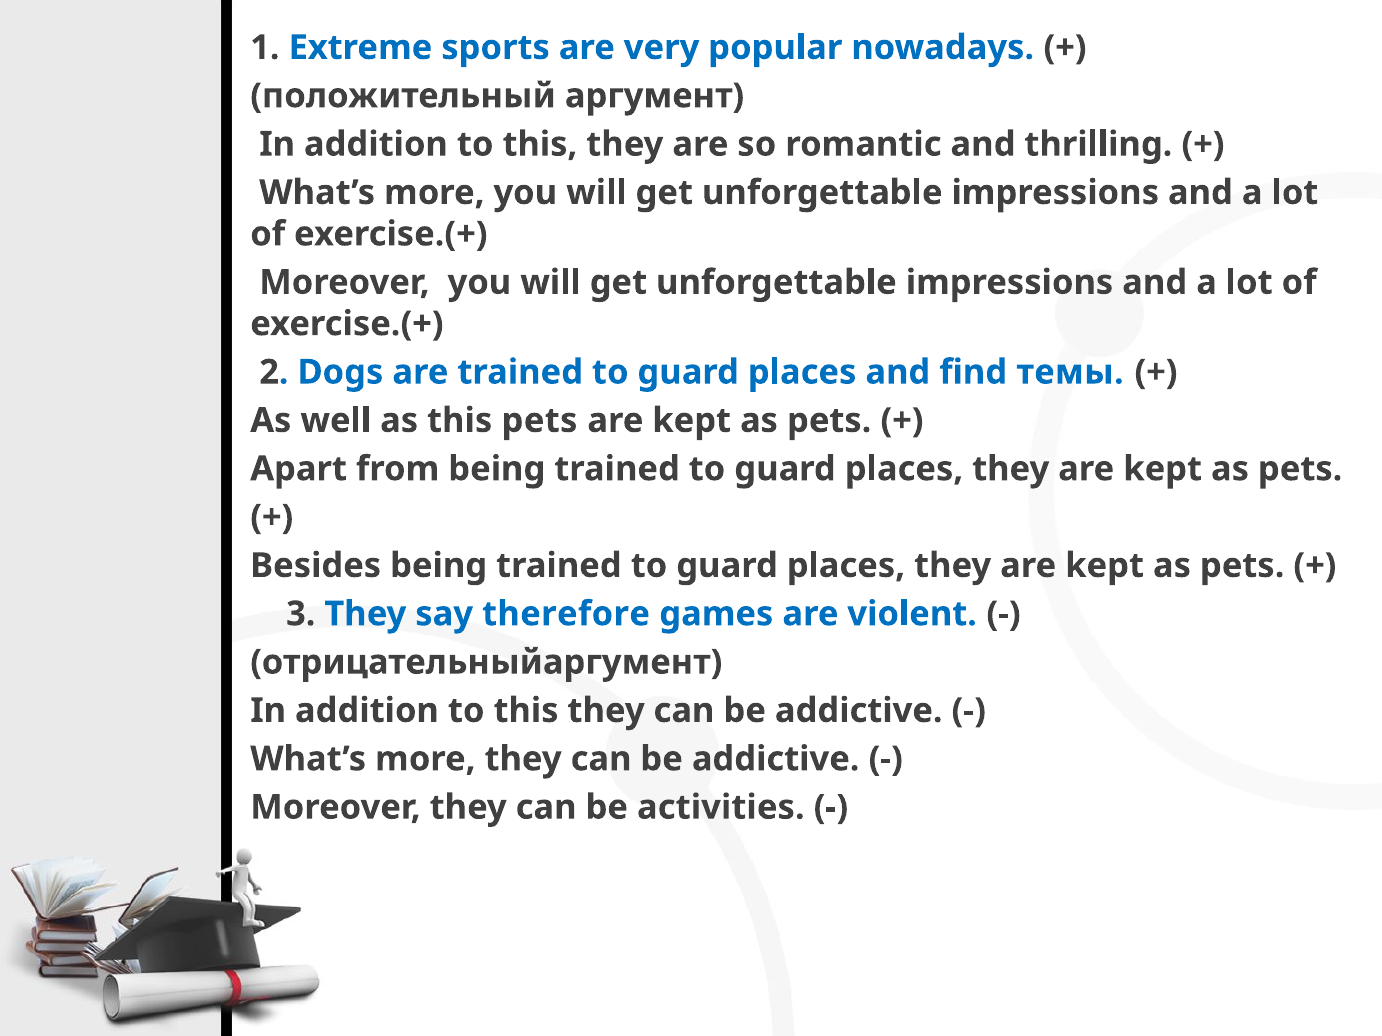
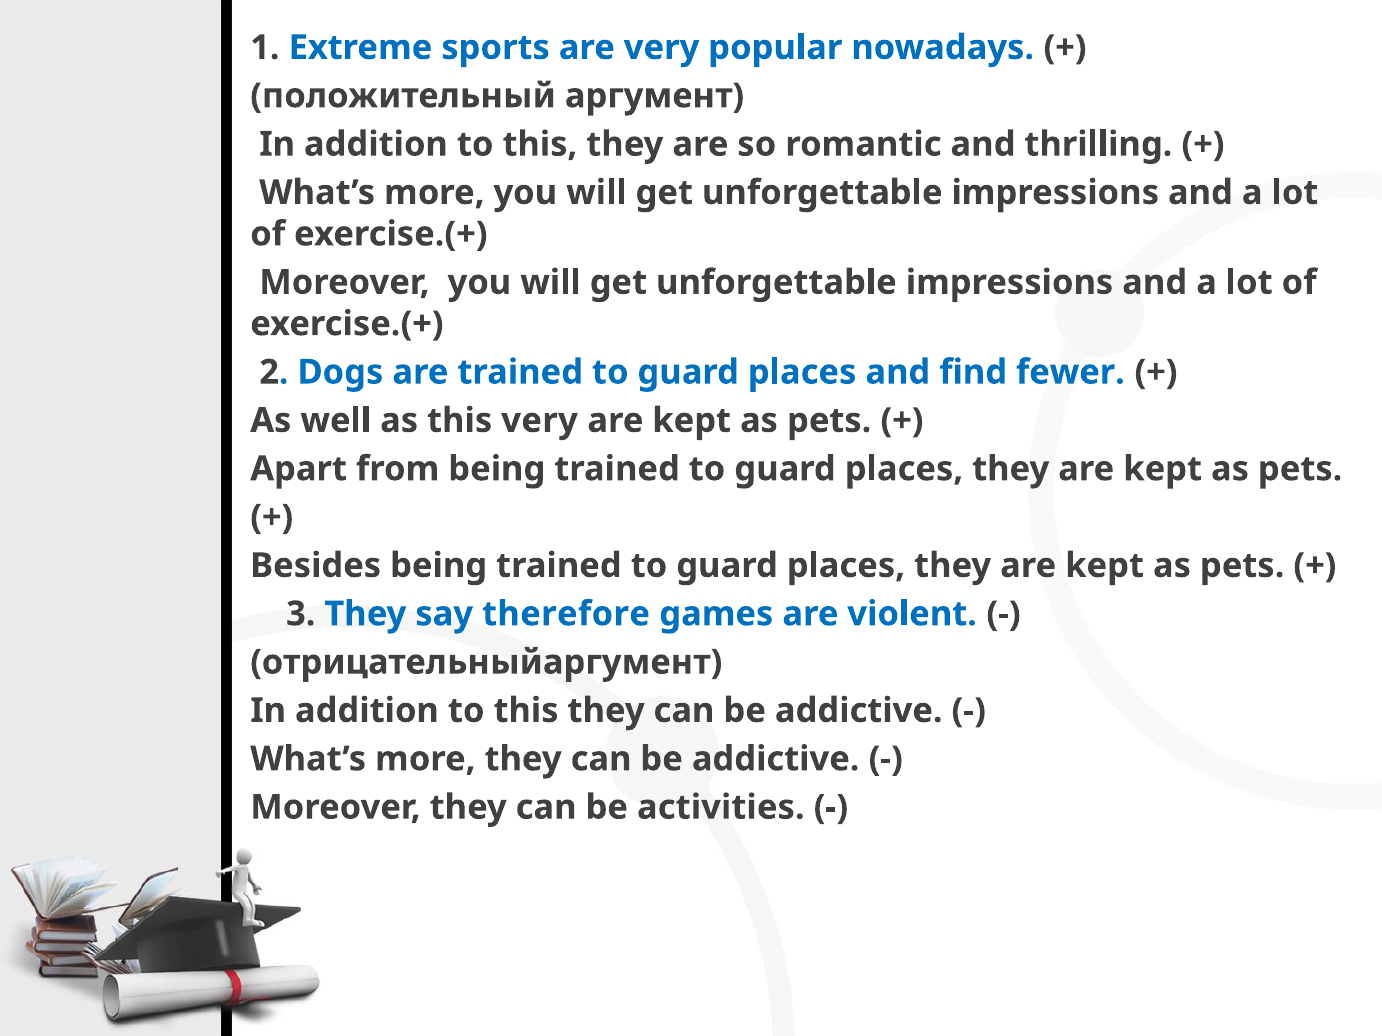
темы: темы -> fewer
this pets: pets -> very
